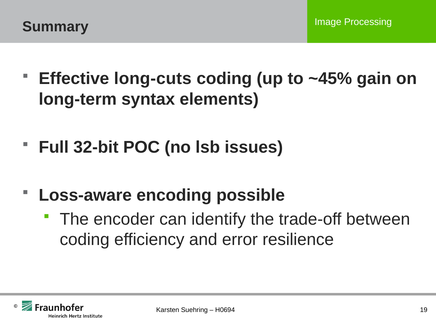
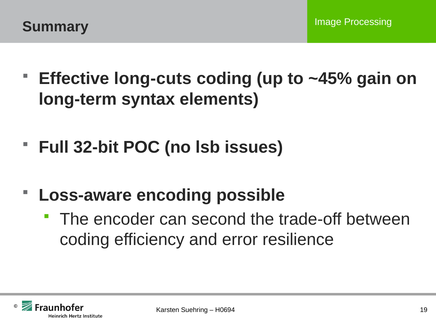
identify: identify -> second
